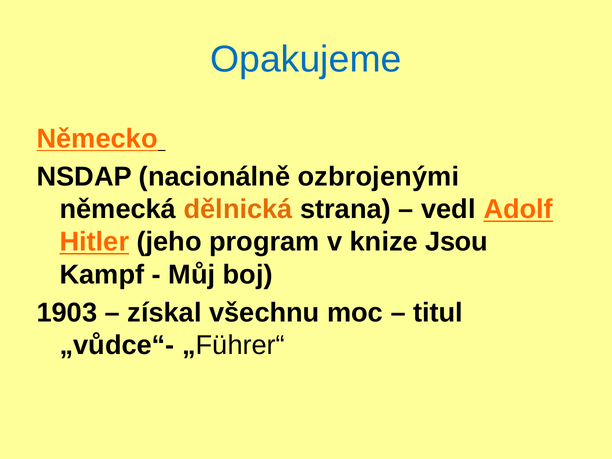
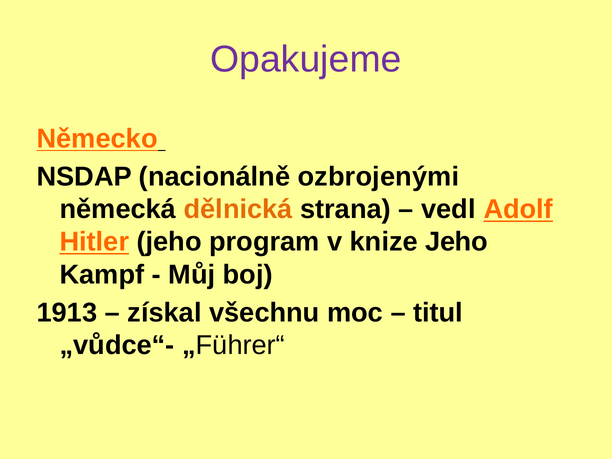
Opakujeme colour: blue -> purple
knize Jsou: Jsou -> Jeho
1903: 1903 -> 1913
